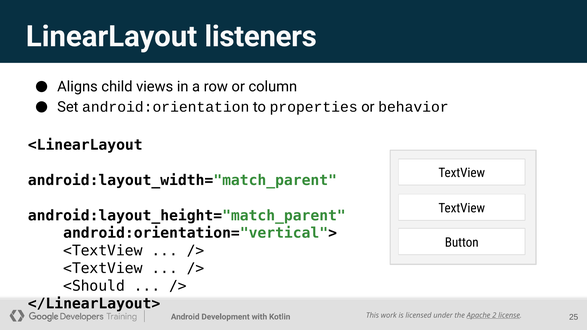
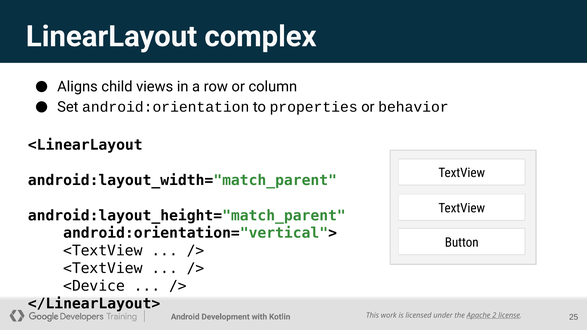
listeners: listeners -> complex
<Should: <Should -> <Device
